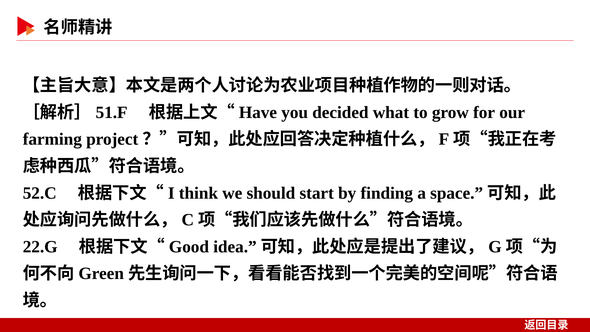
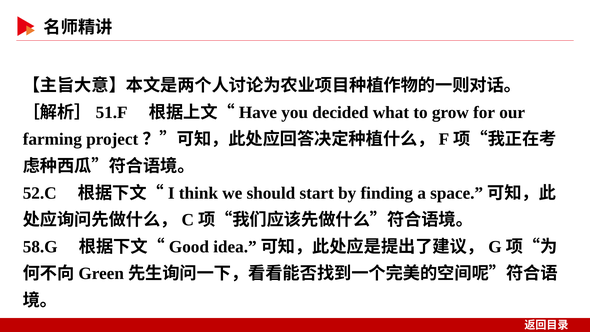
22.G: 22.G -> 58.G
